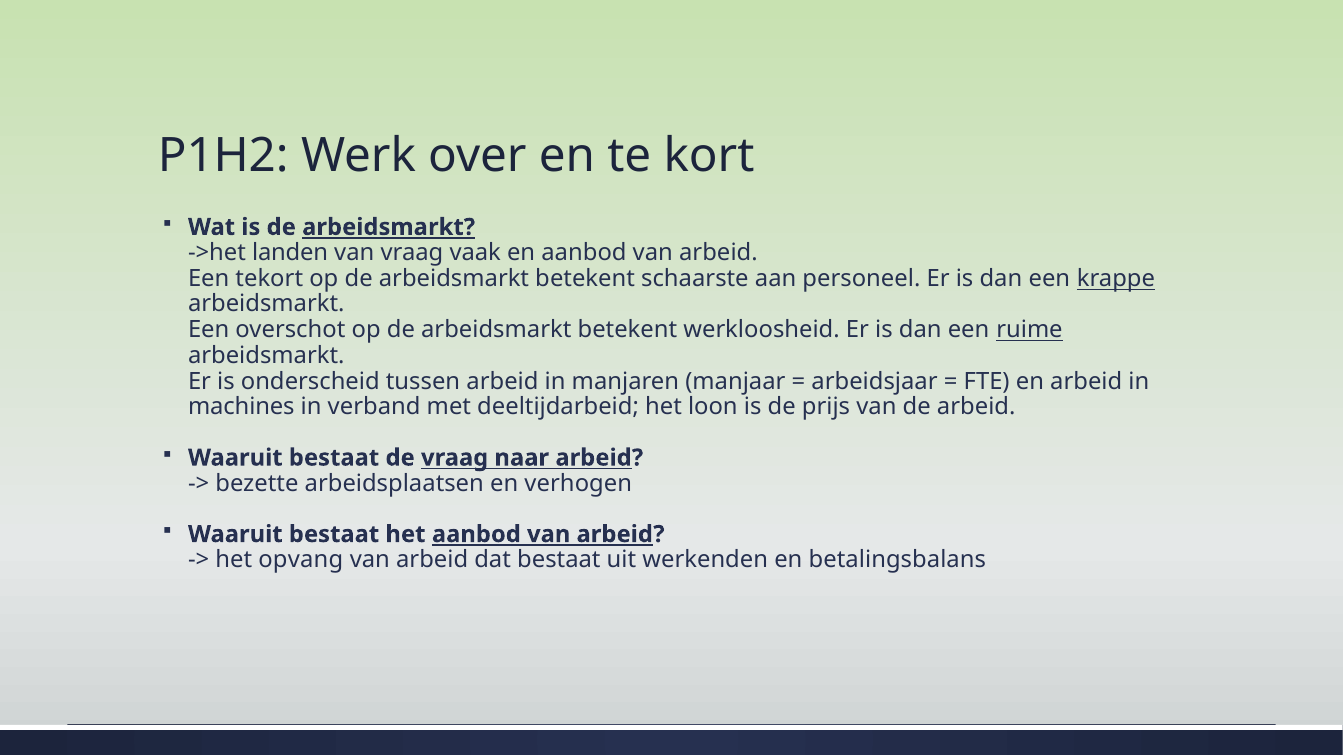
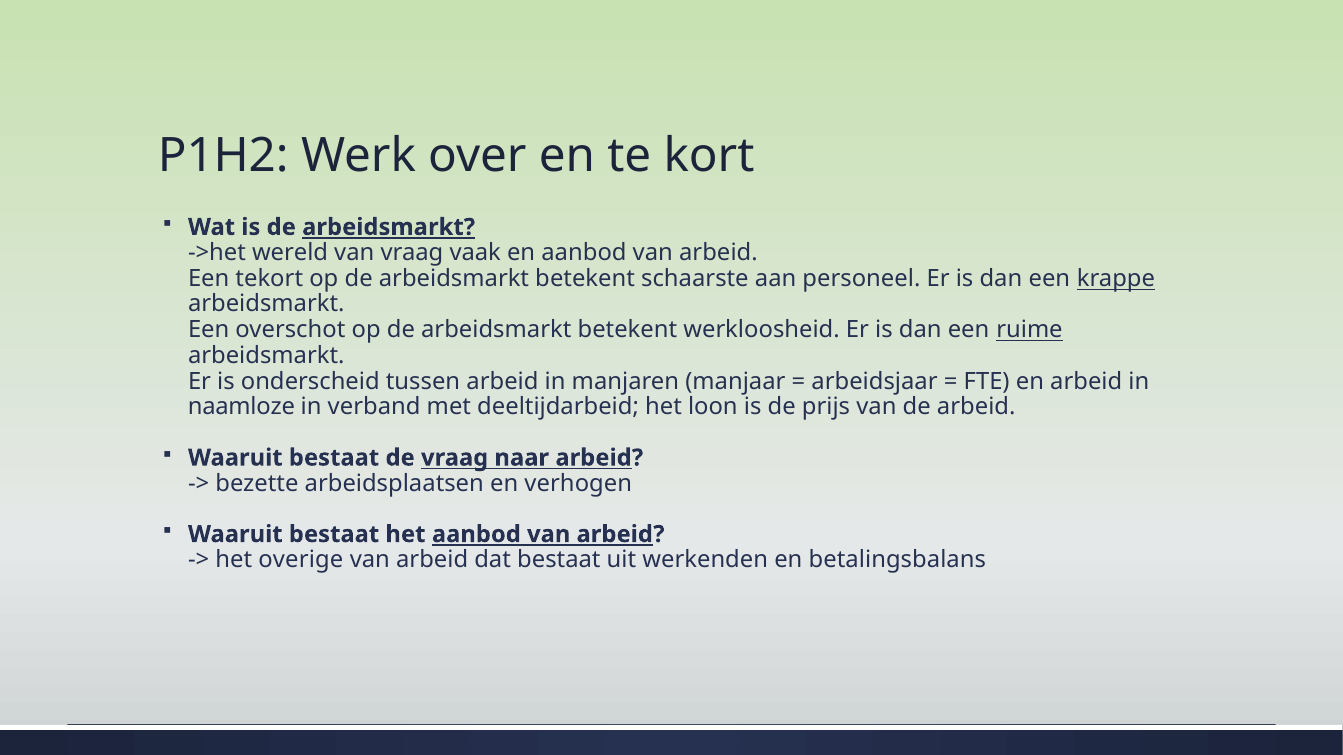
landen: landen -> wereld
machines: machines -> naamloze
opvang: opvang -> overige
